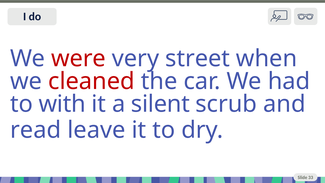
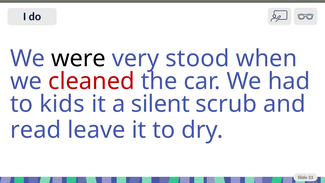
were colour: red -> black
street: street -> stood
with: with -> kids
